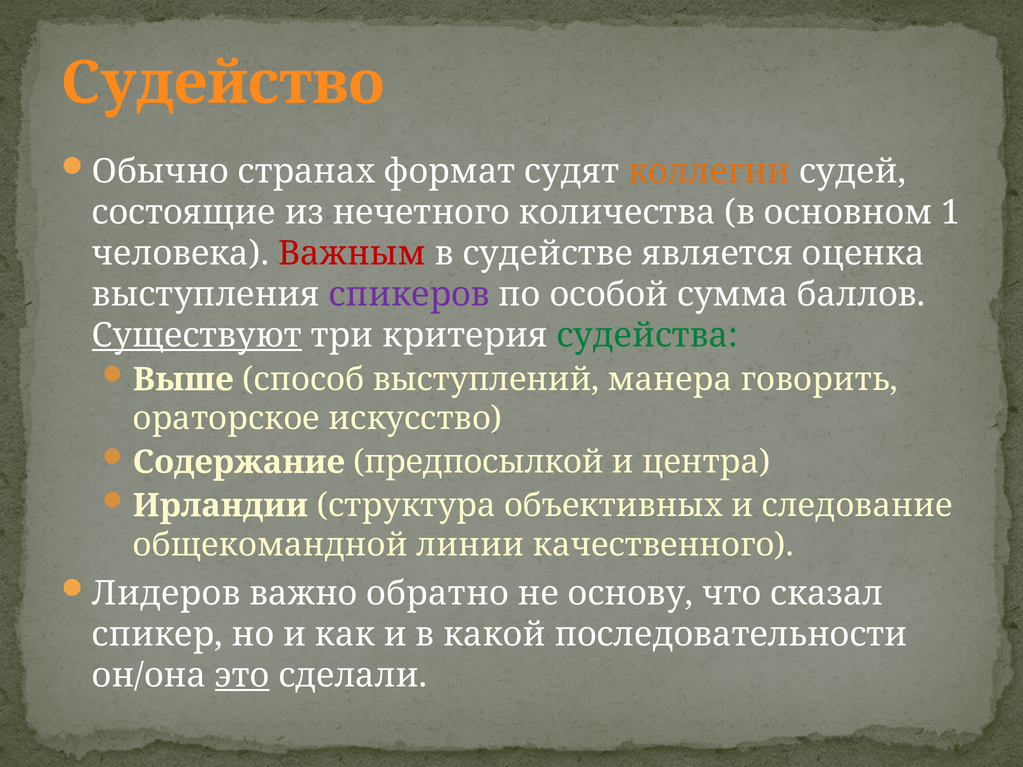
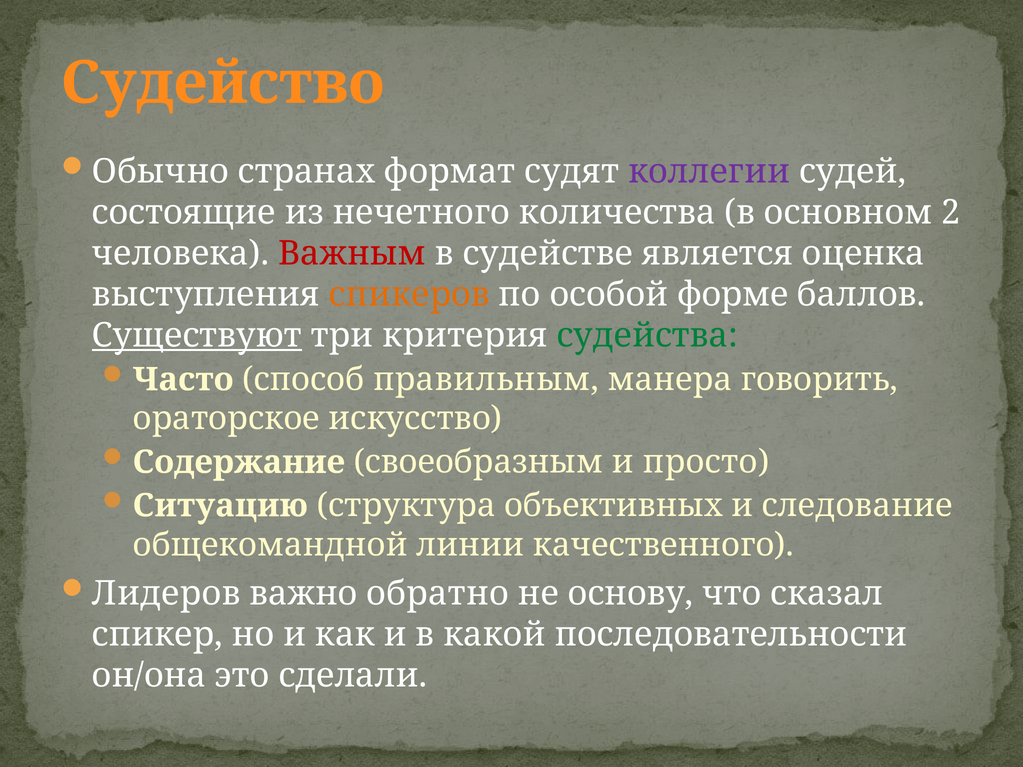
коллегии colour: orange -> purple
1: 1 -> 2
спикеров colour: purple -> orange
сумма: сумма -> форме
Выше: Выше -> Часто
выступлений: выступлений -> правильным
предпосылкой: предпосылкой -> своеобразным
центра: центра -> просто
Ирландии: Ирландии -> Ситуацию
это underline: present -> none
